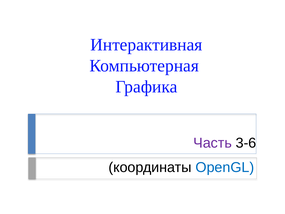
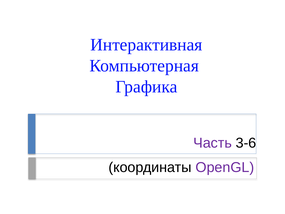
OpenGL colour: blue -> purple
